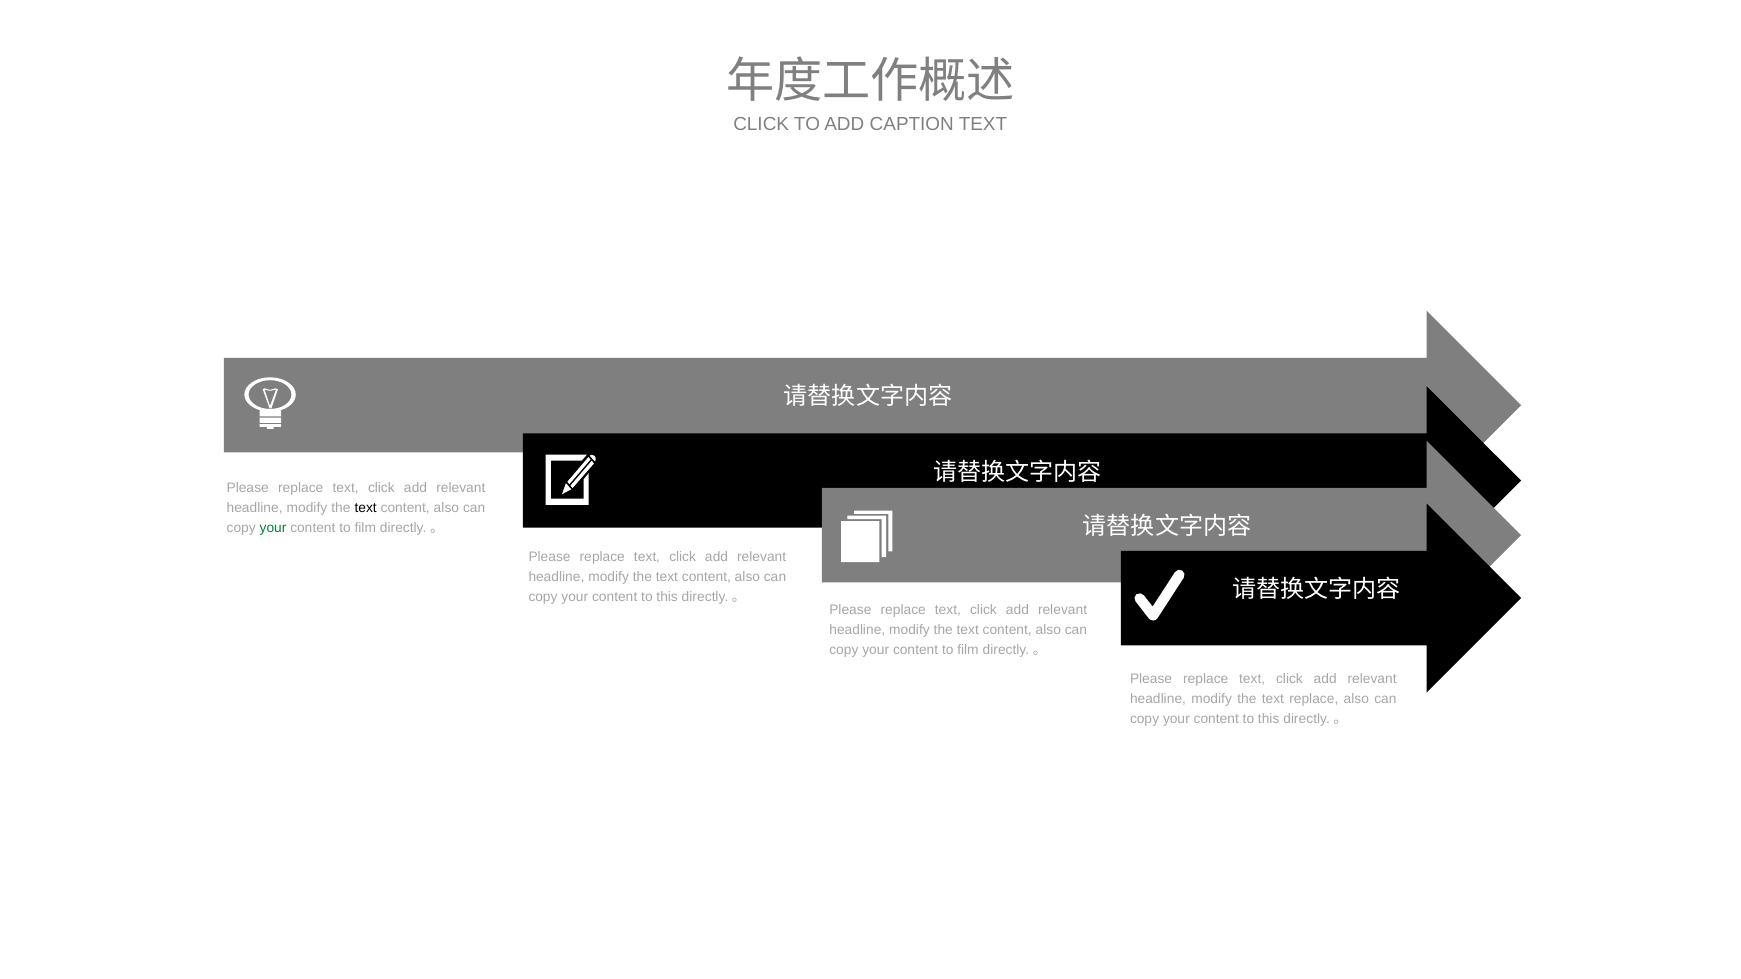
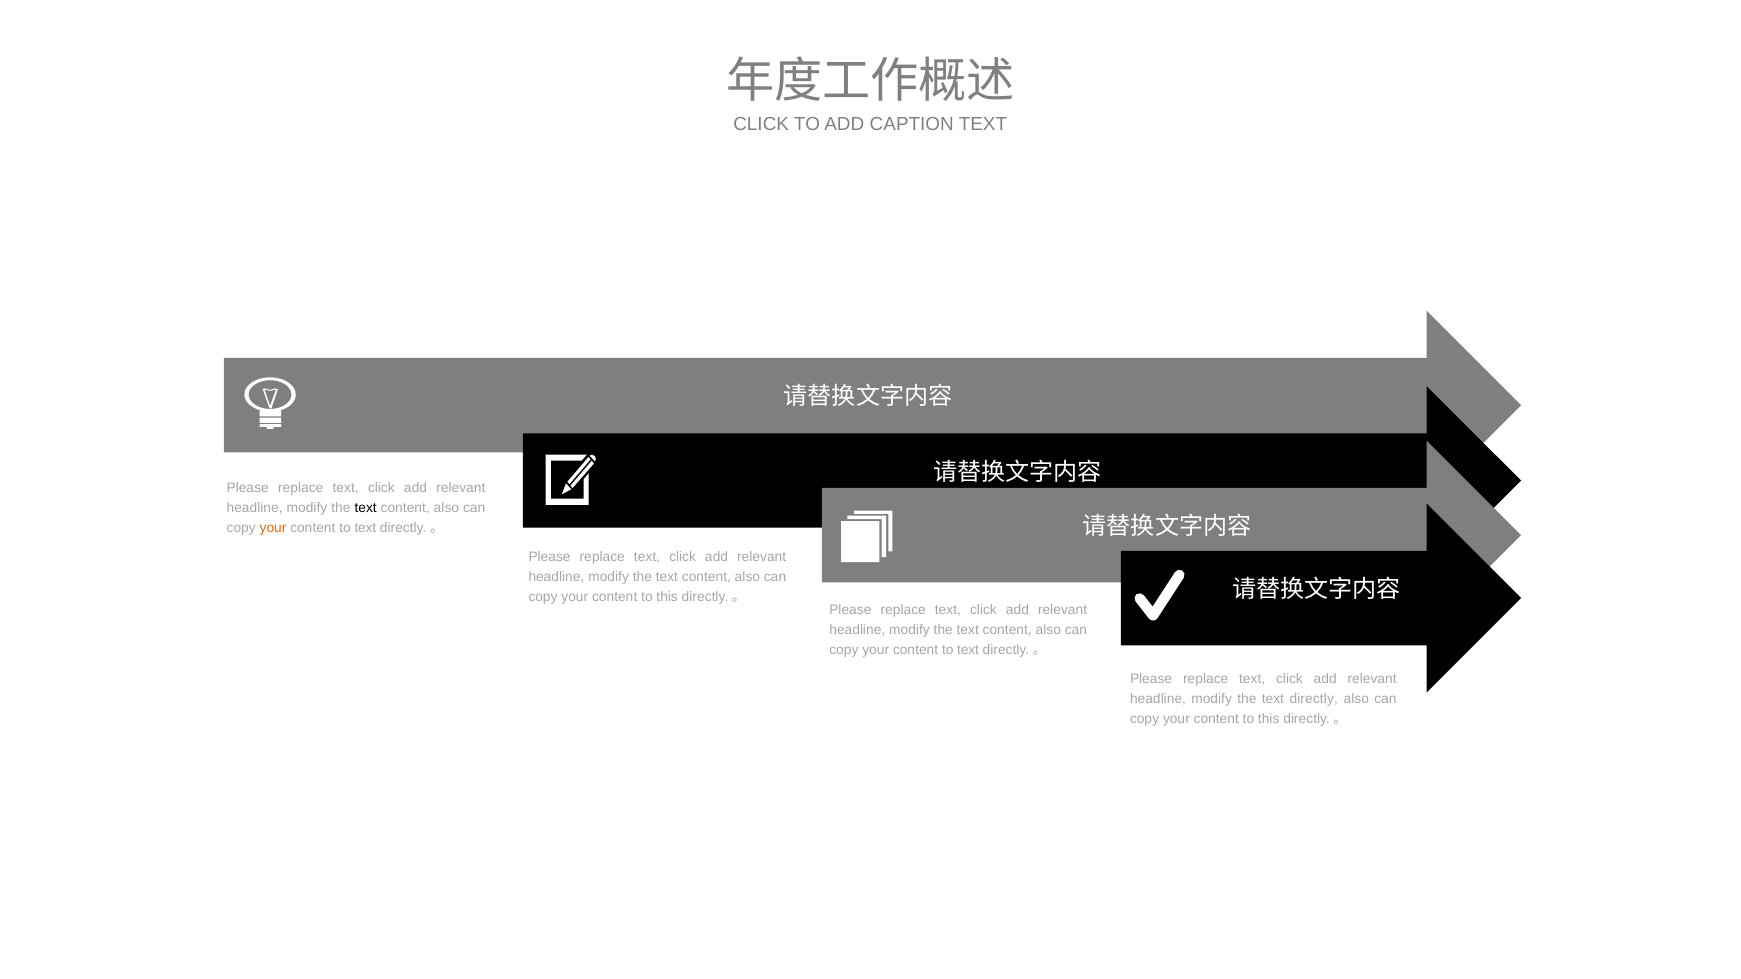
your at (273, 528) colour: green -> orange
film at (365, 528): film -> text
film at (968, 650): film -> text
the text replace: replace -> directly
